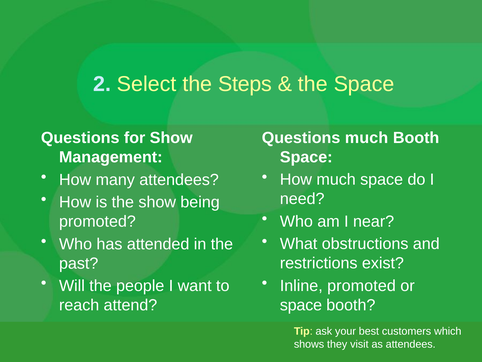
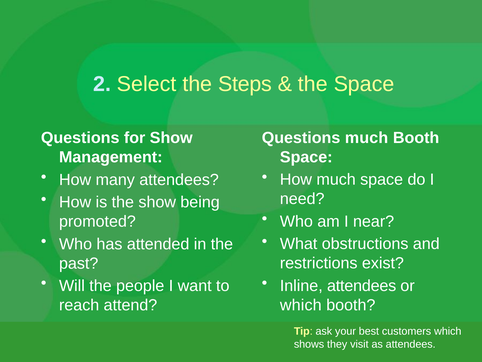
Inline promoted: promoted -> attendees
space at (301, 305): space -> which
